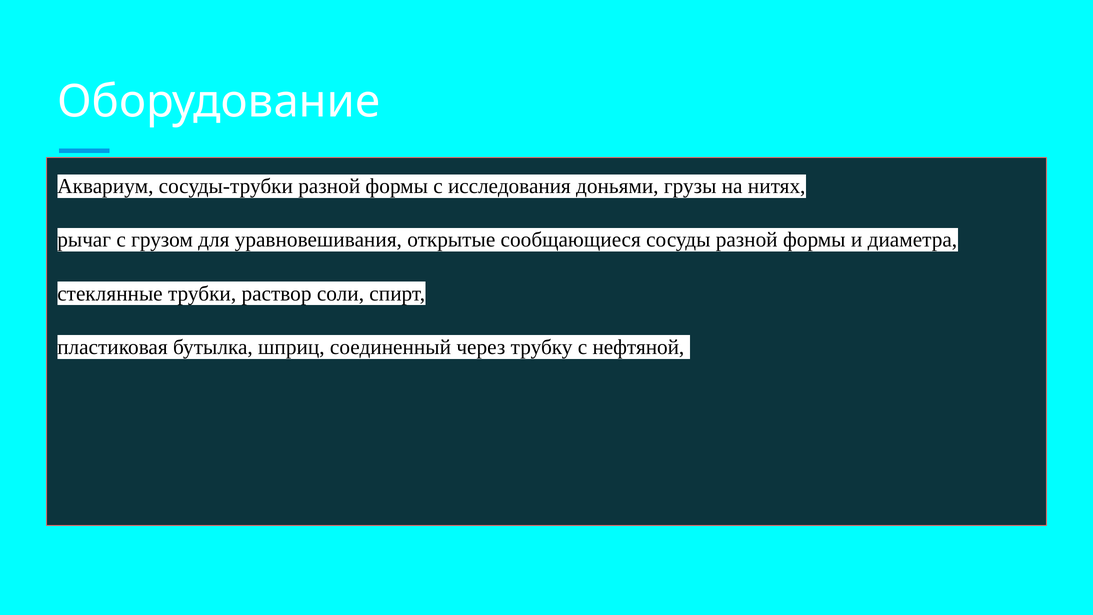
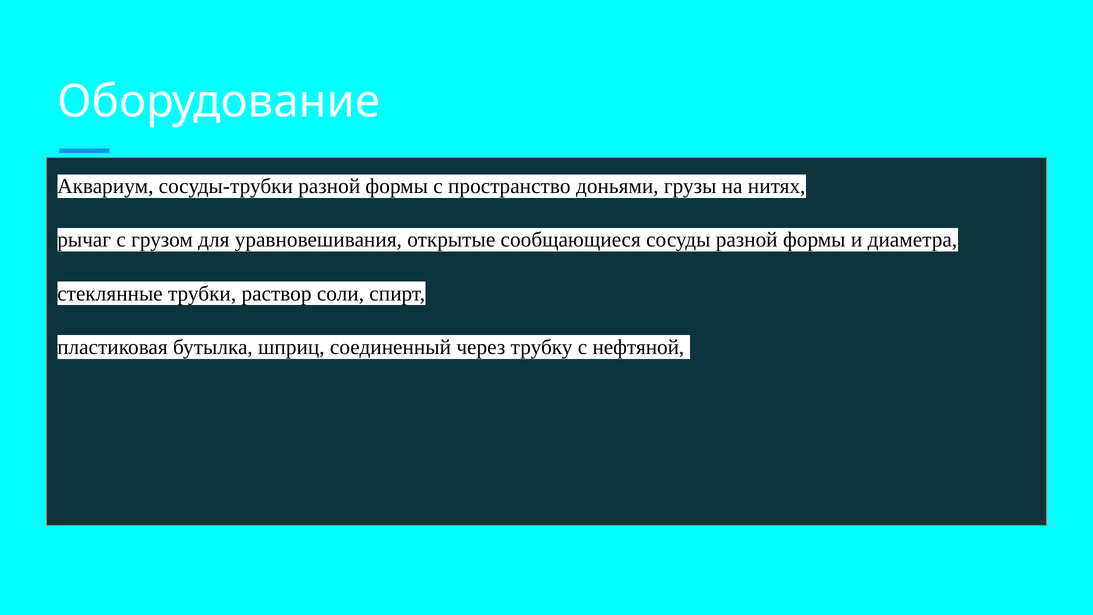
исследования: исследования -> пространство
